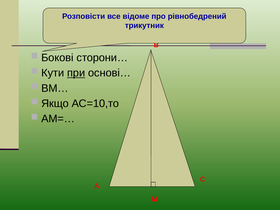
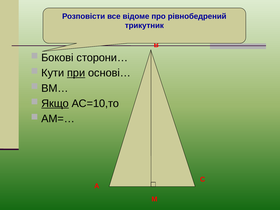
Якщо underline: none -> present
